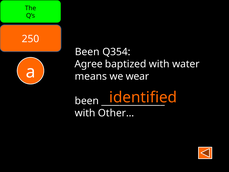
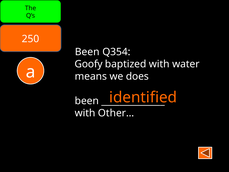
Agree: Agree -> Goofy
wear: wear -> does
